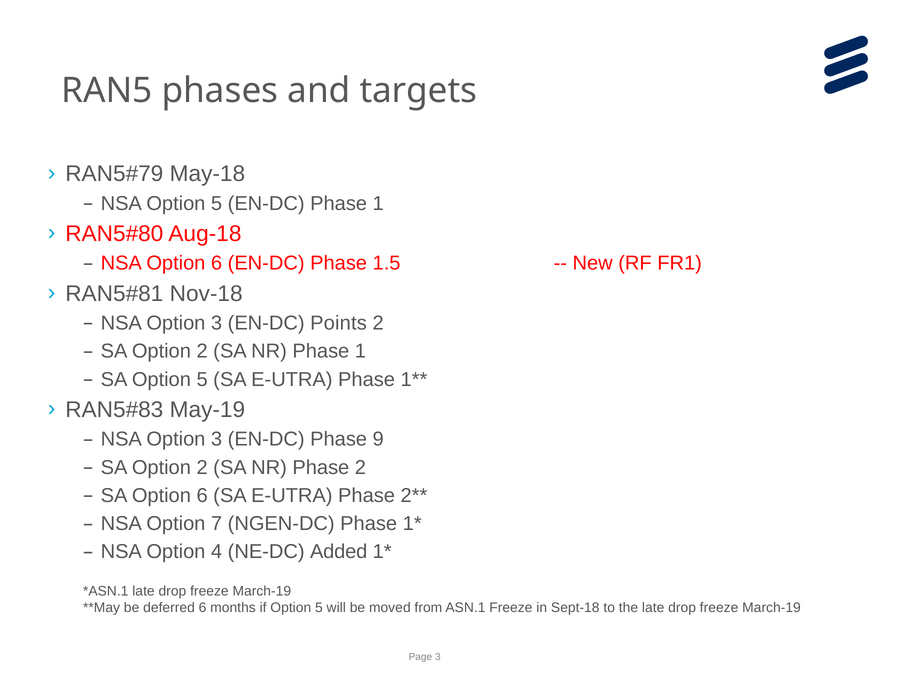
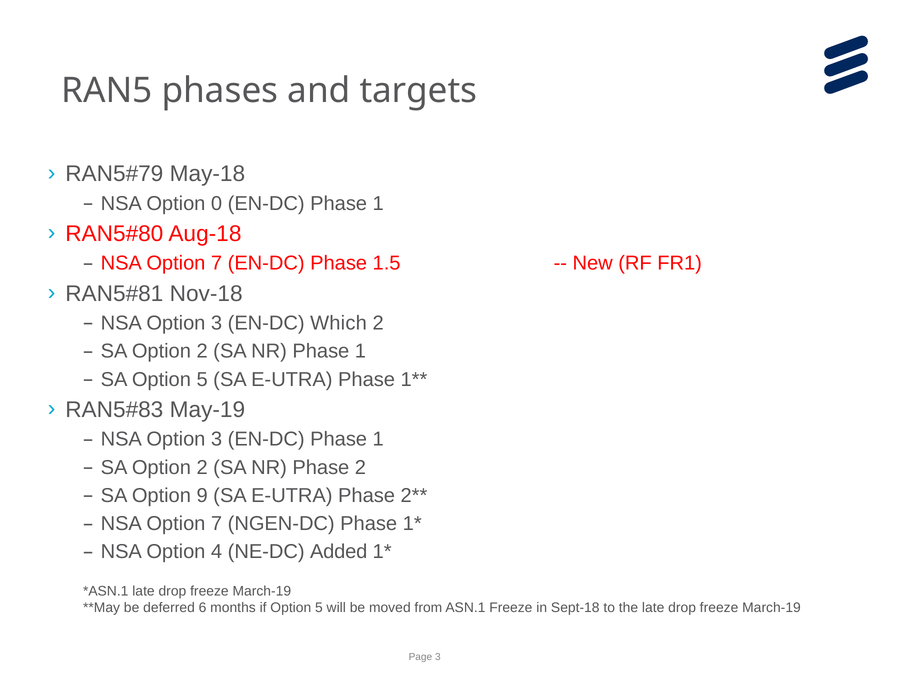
NSA Option 5: 5 -> 0
6 at (217, 263): 6 -> 7
Points: Points -> Which
3 EN-DC Phase 9: 9 -> 1
SA Option 6: 6 -> 9
